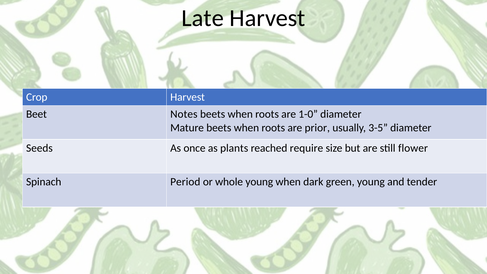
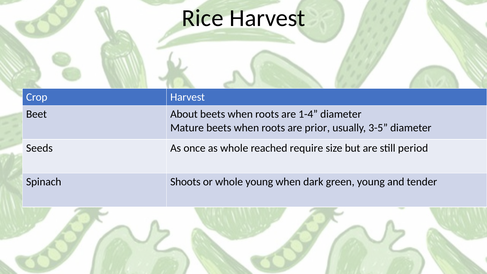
Late: Late -> Rice
Notes: Notes -> About
1-0: 1-0 -> 1-4
as plants: plants -> whole
flower: flower -> period
Period: Period -> Shoots
